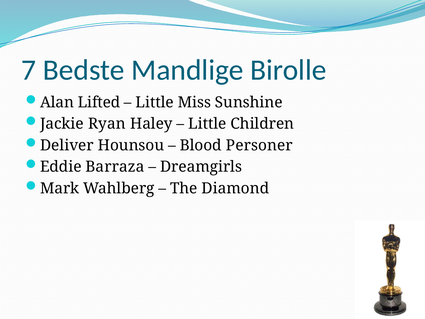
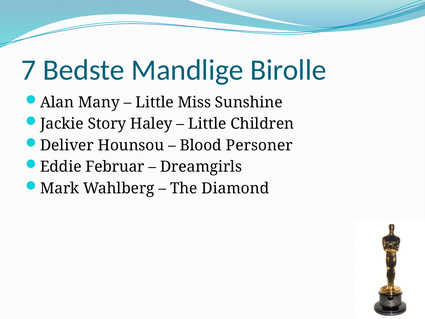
Lifted: Lifted -> Many
Ryan: Ryan -> Story
Barraza: Barraza -> Februar
